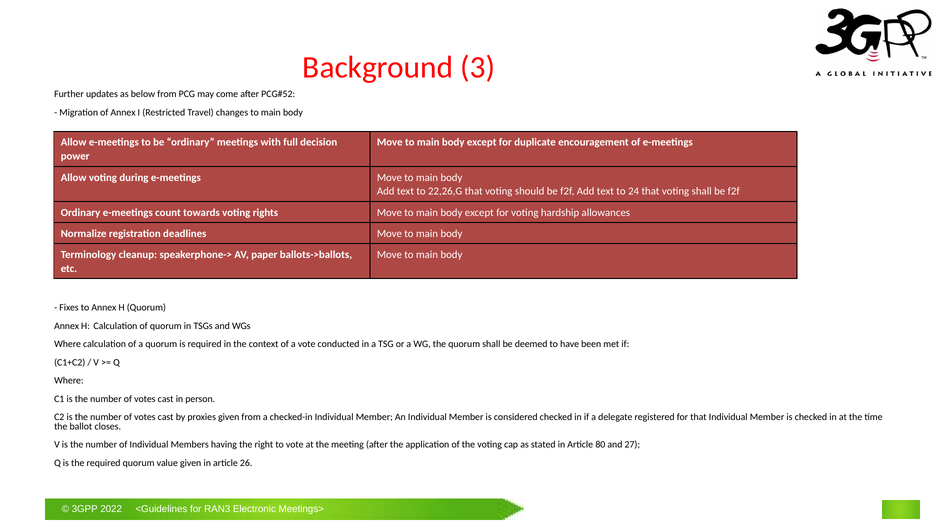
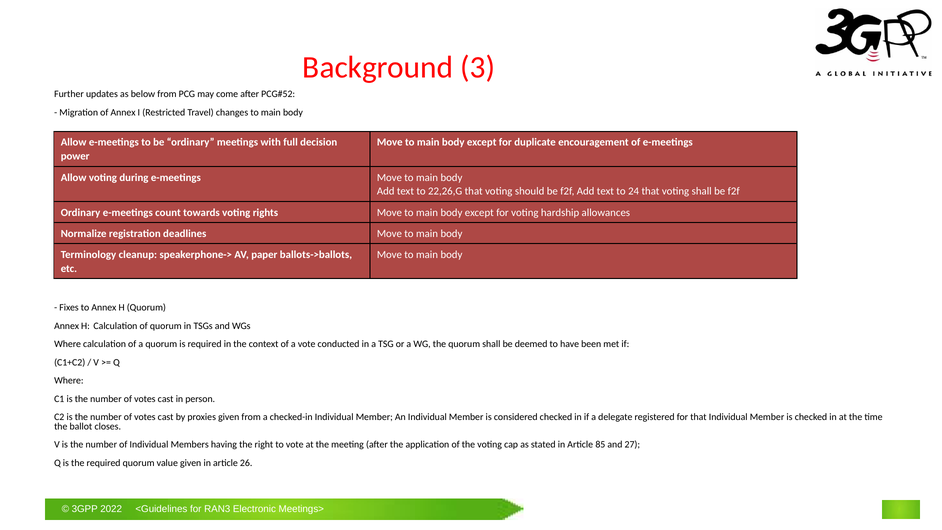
80: 80 -> 85
